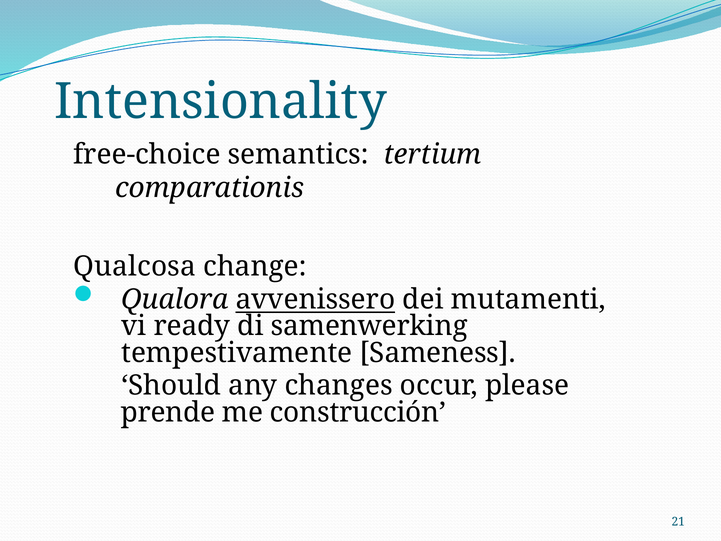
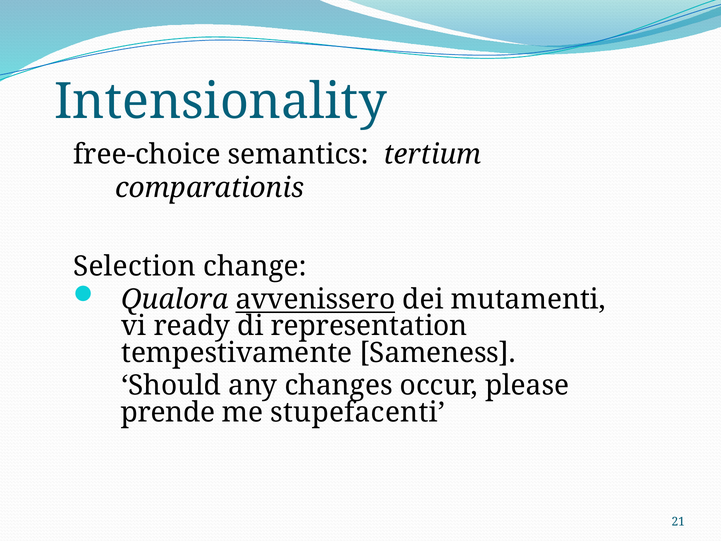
Qualcosa: Qualcosa -> Selection
samenwerking: samenwerking -> representation
construcción: construcción -> stupefacenti
